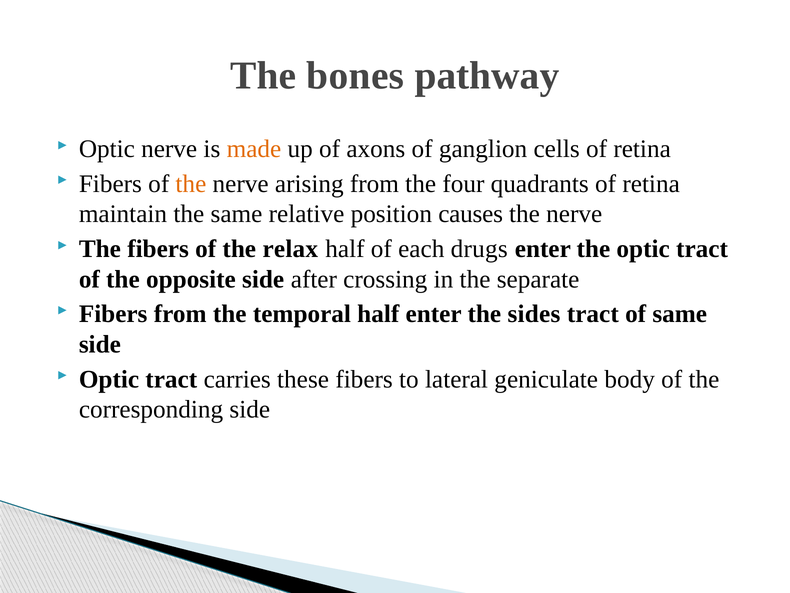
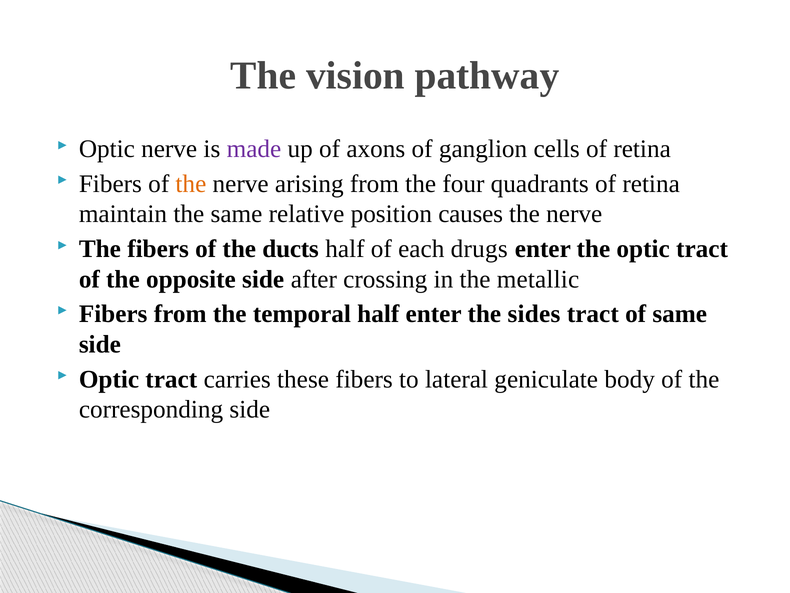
bones: bones -> vision
made colour: orange -> purple
relax: relax -> ducts
separate: separate -> metallic
